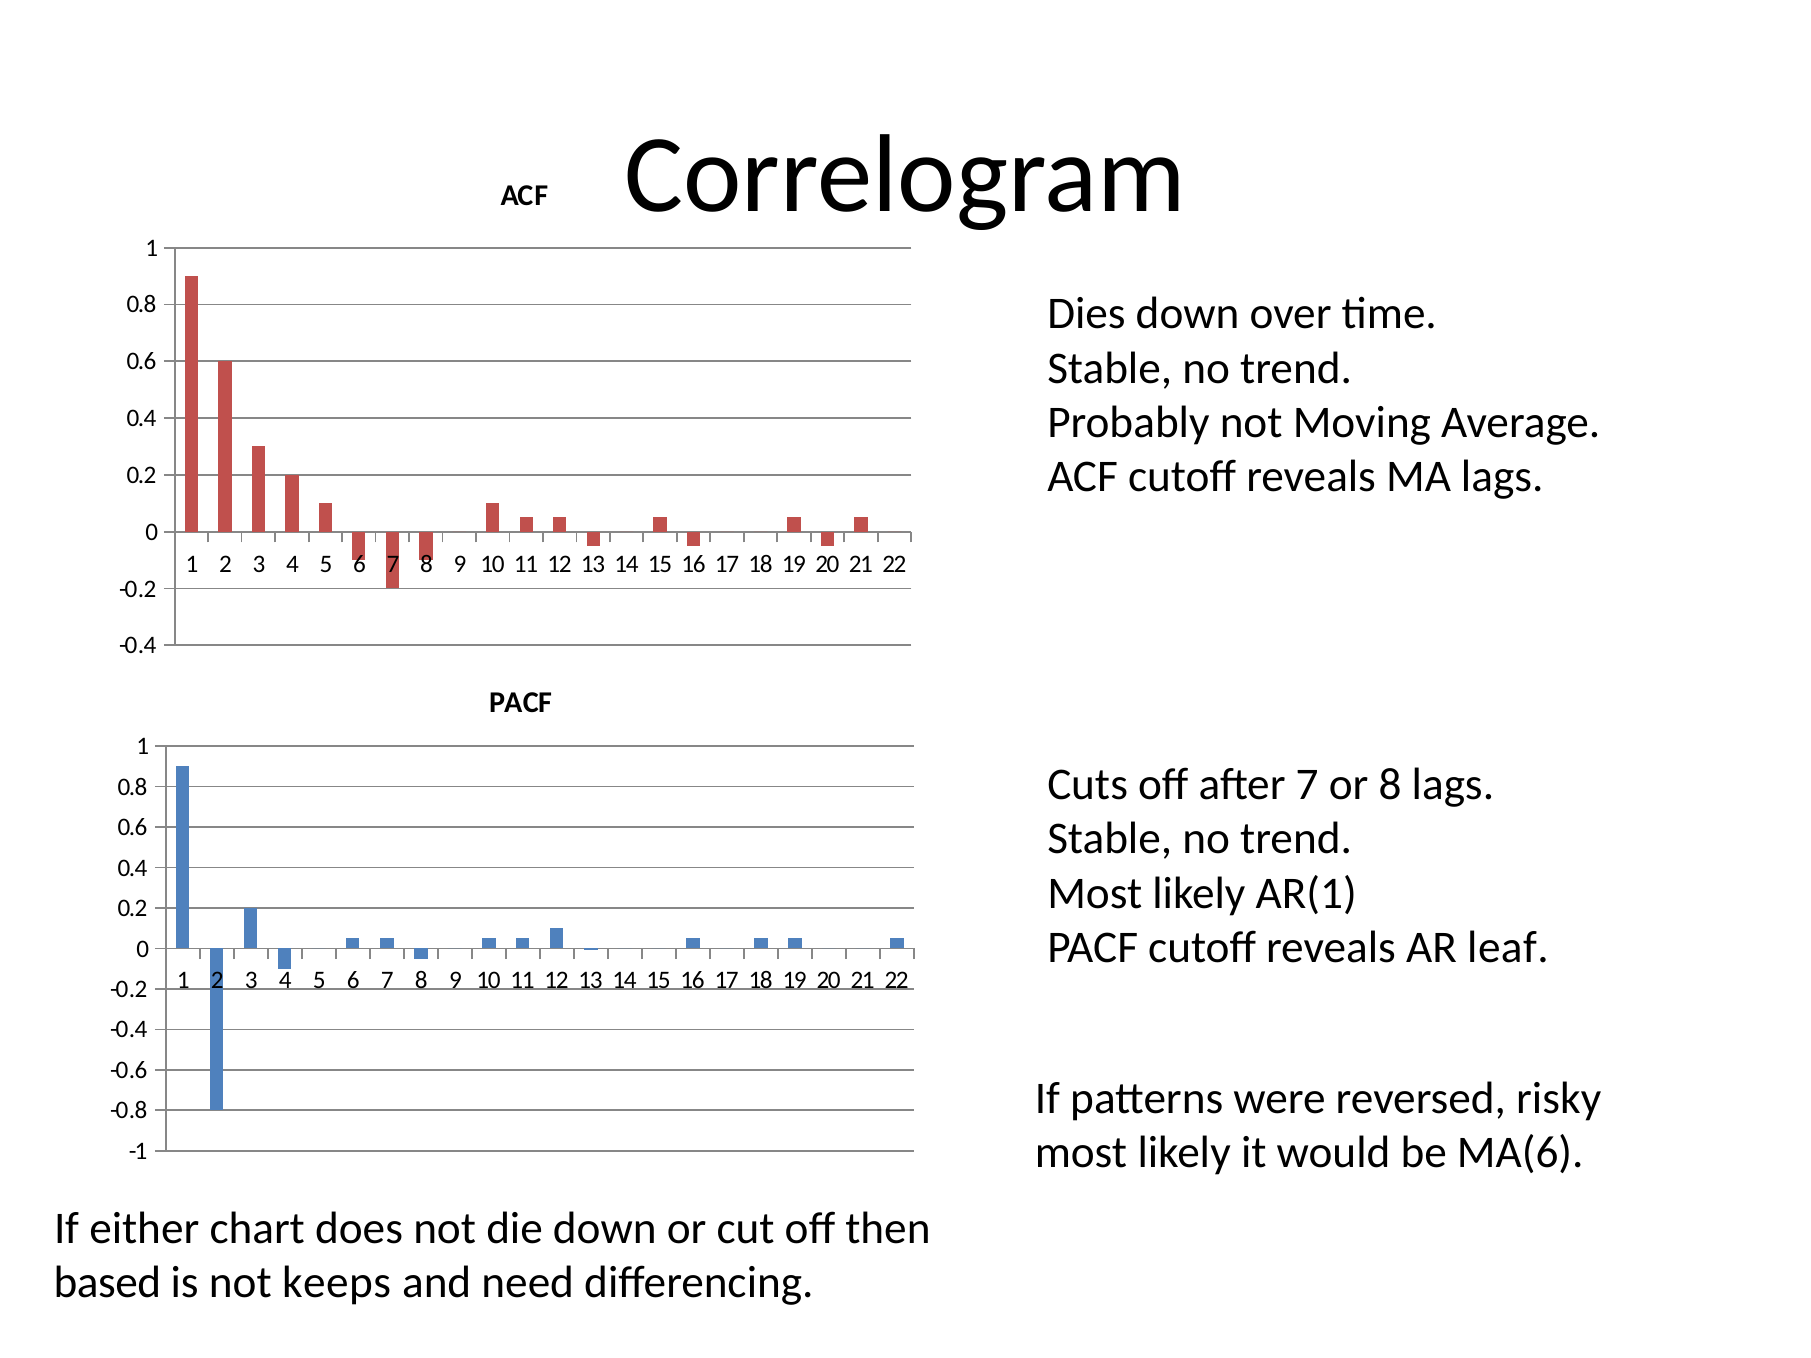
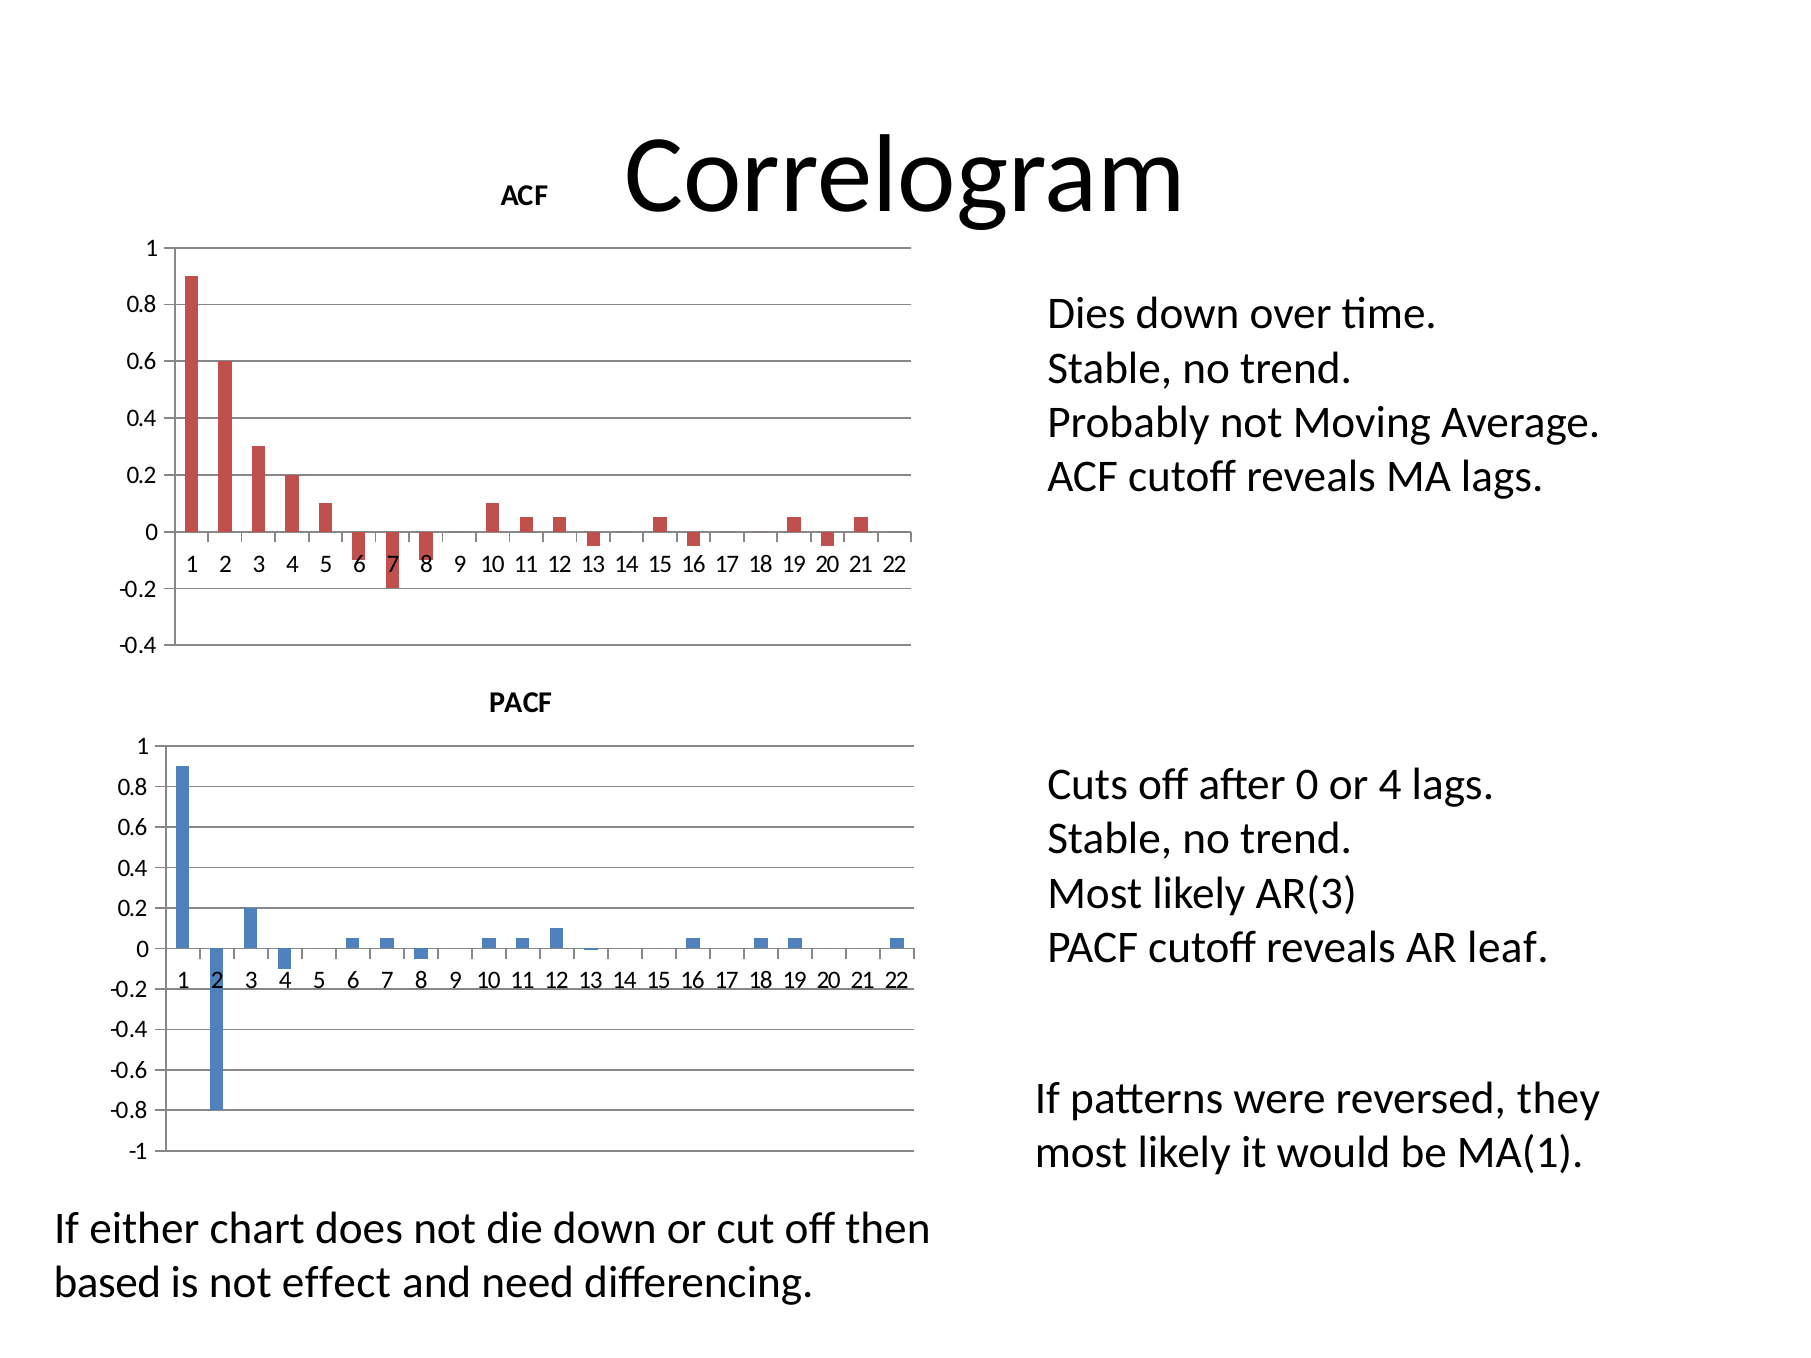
after 7: 7 -> 0
or 8: 8 -> 4
AR(1: AR(1 -> AR(3
risky: risky -> they
MA(6: MA(6 -> MA(1
keeps: keeps -> effect
